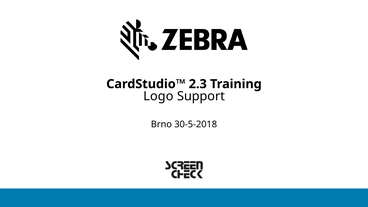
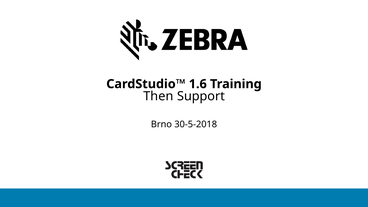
2.3: 2.3 -> 1.6
Logo: Logo -> Then
